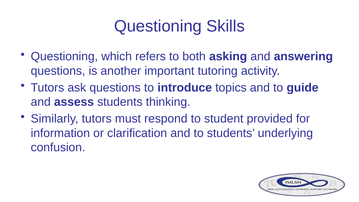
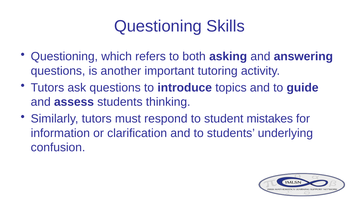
provided: provided -> mistakes
